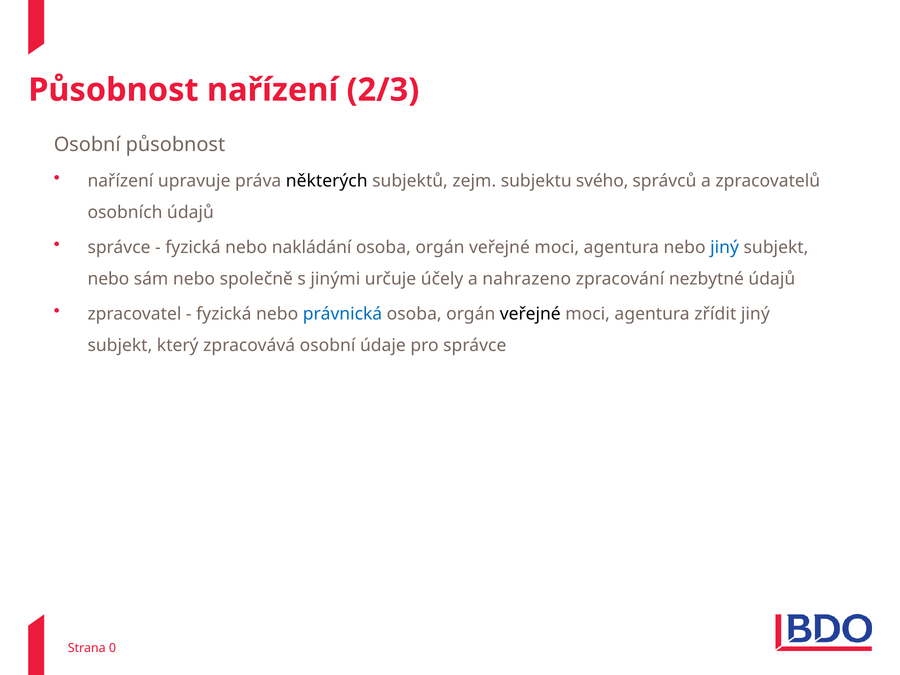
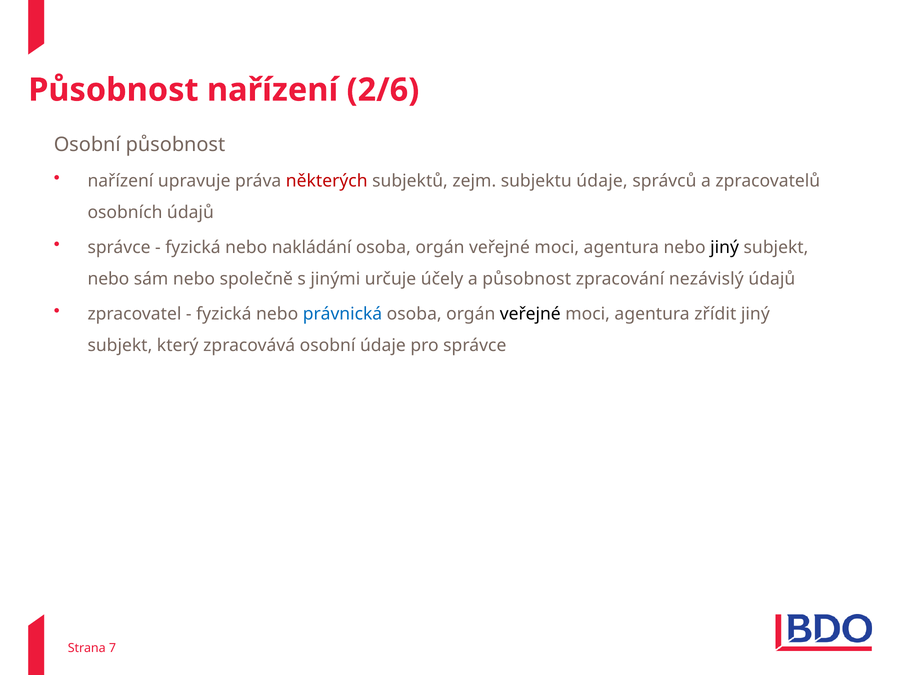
2/3: 2/3 -> 2/6
některých colour: black -> red
subjektu svého: svého -> údaje
jiný at (725, 247) colour: blue -> black
a nahrazeno: nahrazeno -> působnost
nezbytné: nezbytné -> nezávislý
0: 0 -> 7
